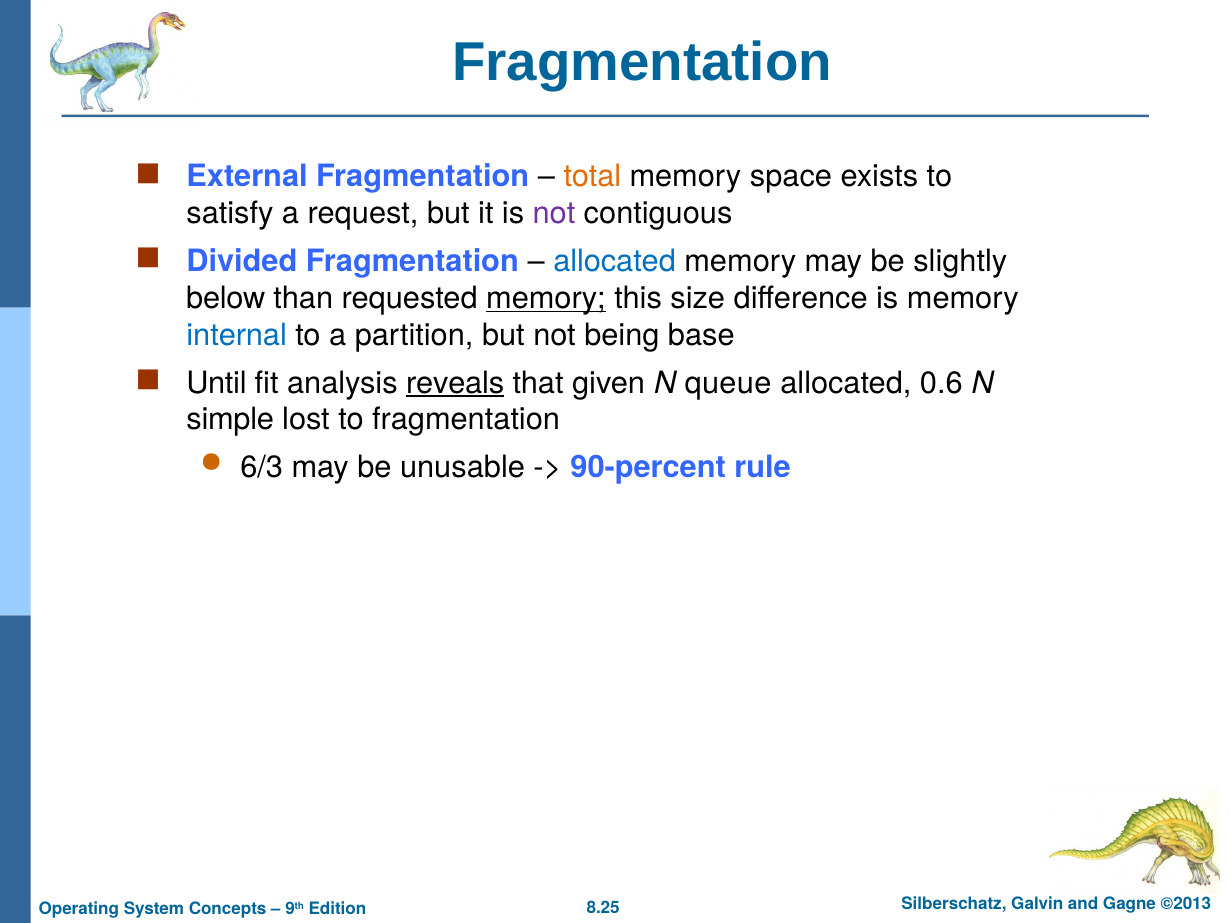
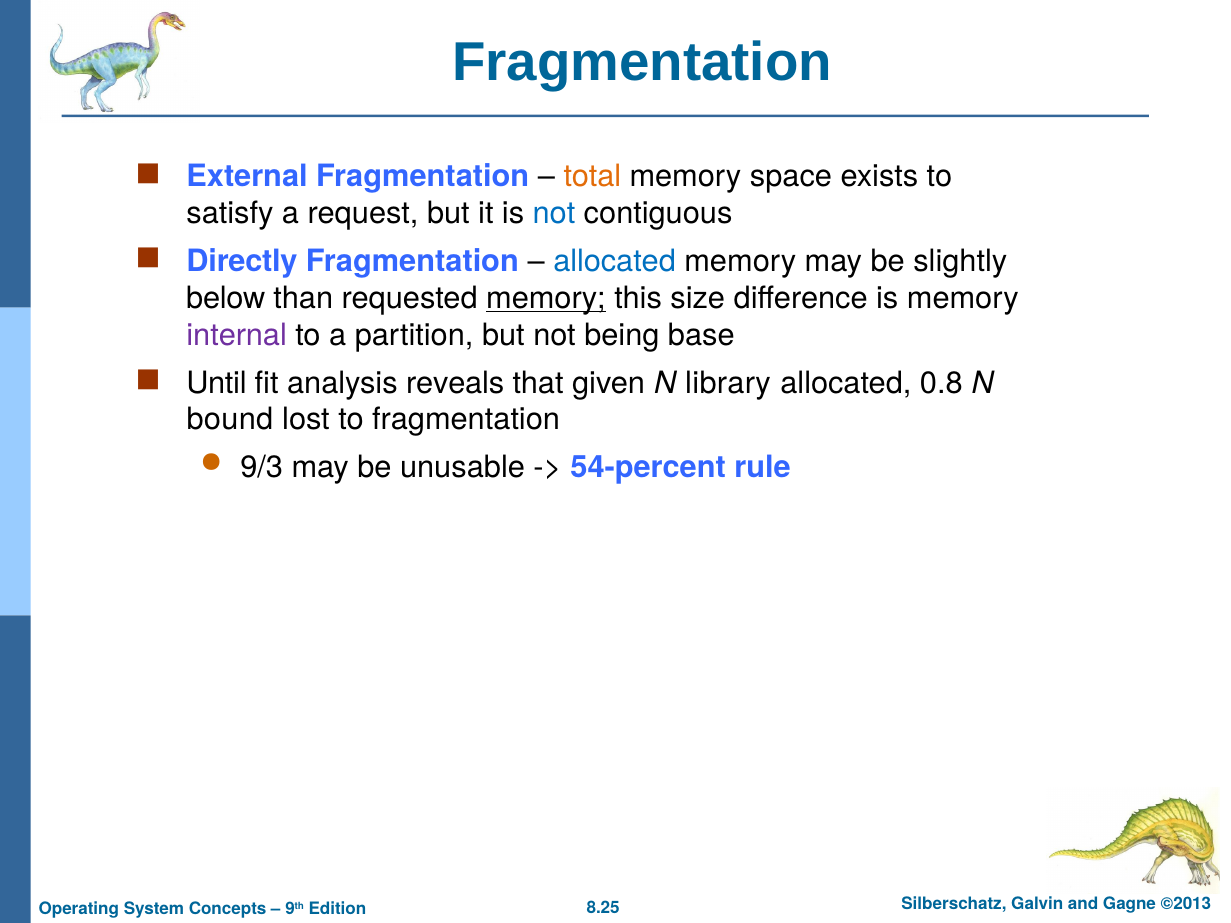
not at (554, 214) colour: purple -> blue
Divided: Divided -> Directly
internal colour: blue -> purple
reveals underline: present -> none
queue: queue -> library
0.6: 0.6 -> 0.8
simple: simple -> bound
6/3: 6/3 -> 9/3
90-percent: 90-percent -> 54-percent
